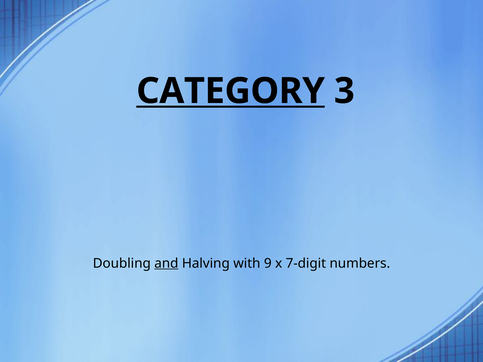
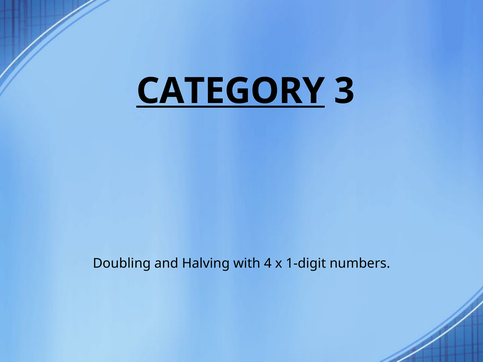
and underline: present -> none
9: 9 -> 4
7-digit: 7-digit -> 1-digit
